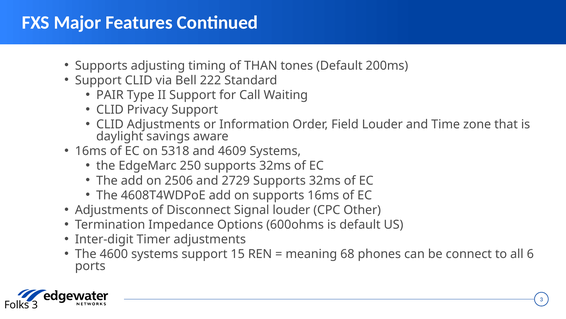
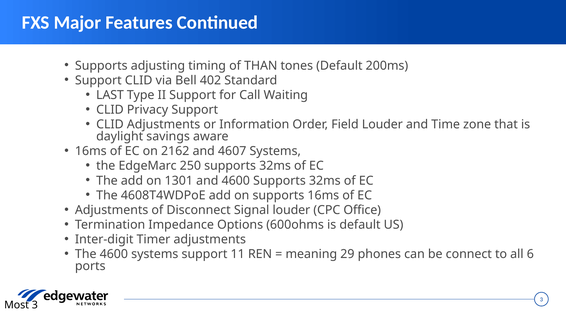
222: 222 -> 402
PAIR: PAIR -> LAST
5318: 5318 -> 2162
4609: 4609 -> 4607
2506: 2506 -> 1301
and 2729: 2729 -> 4600
Other: Other -> Office
15: 15 -> 11
68: 68 -> 29
Folks: Folks -> Most
